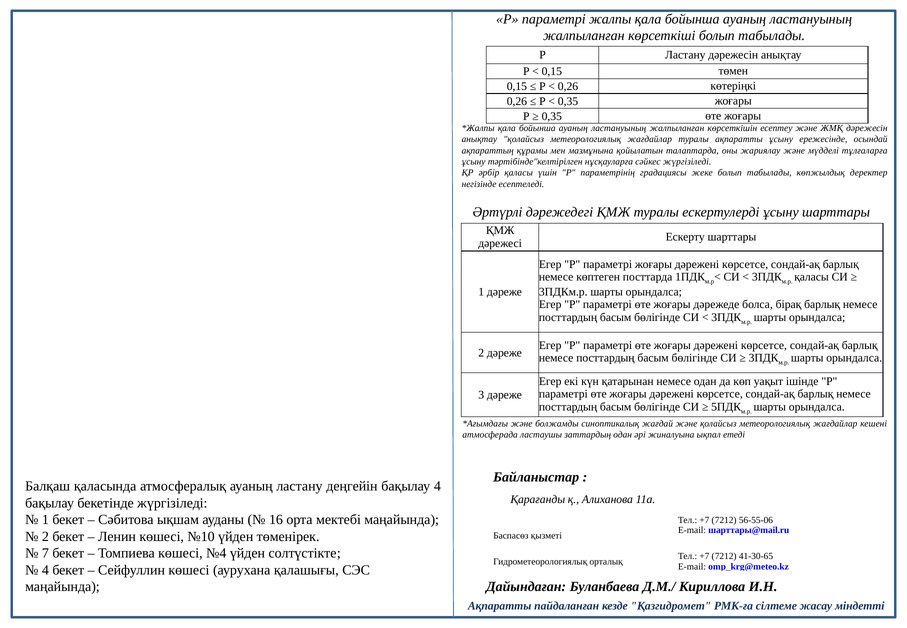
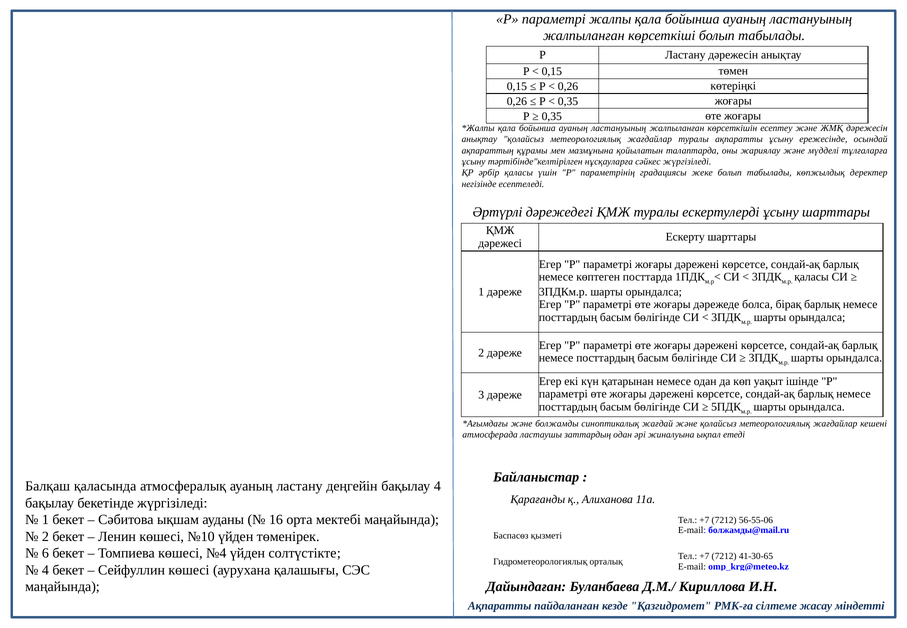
шарттары@mail.ru: шарттары@mail.ru -> болжамды@mail.ru
7: 7 -> 6
